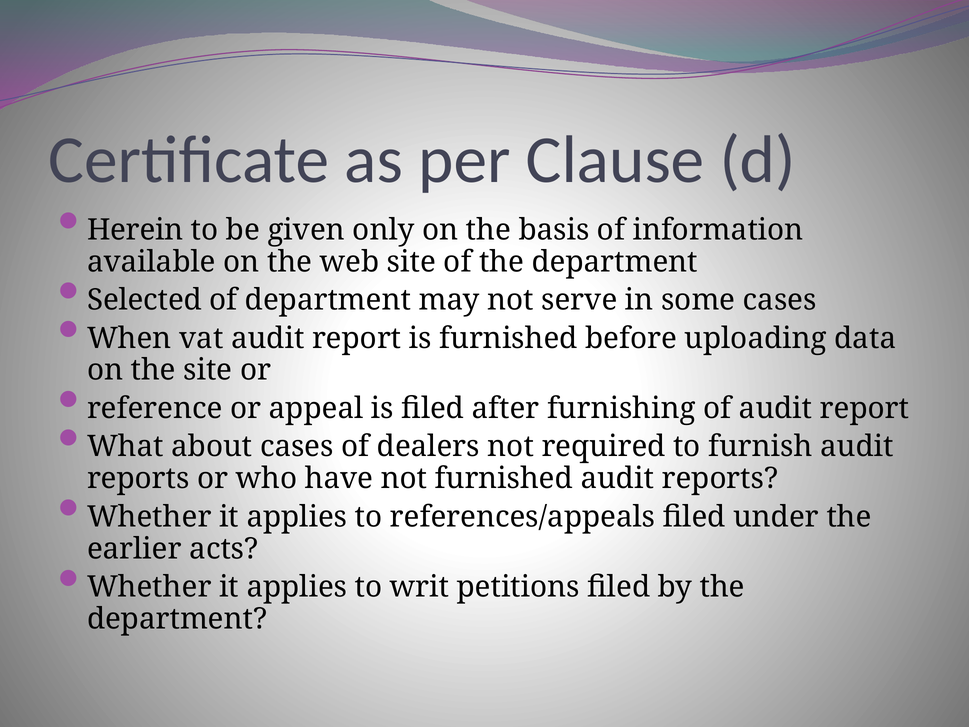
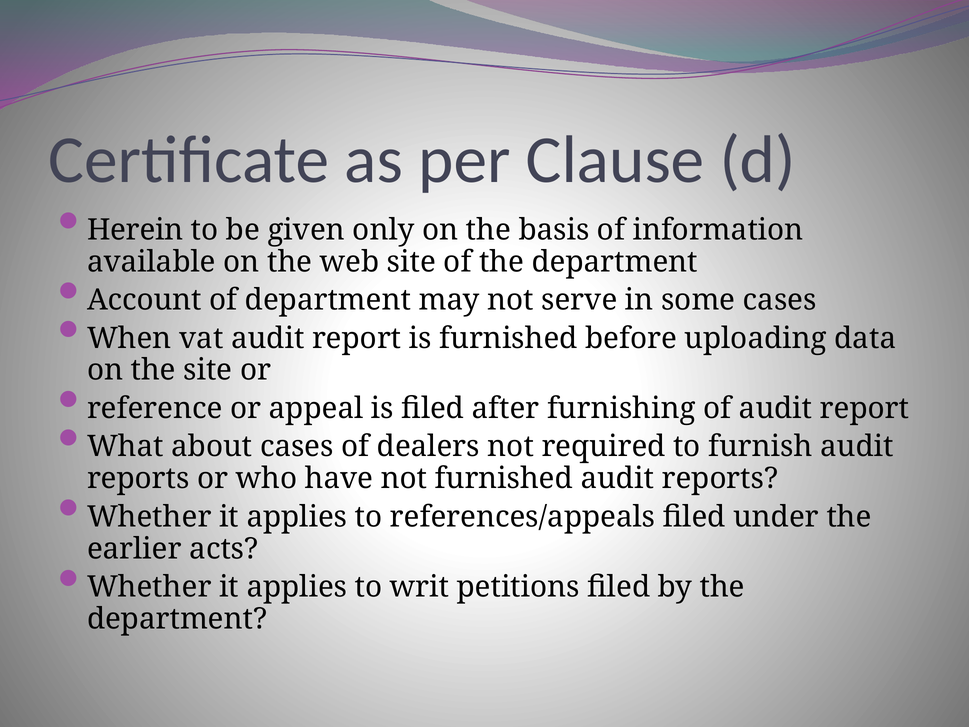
Selected: Selected -> Account
